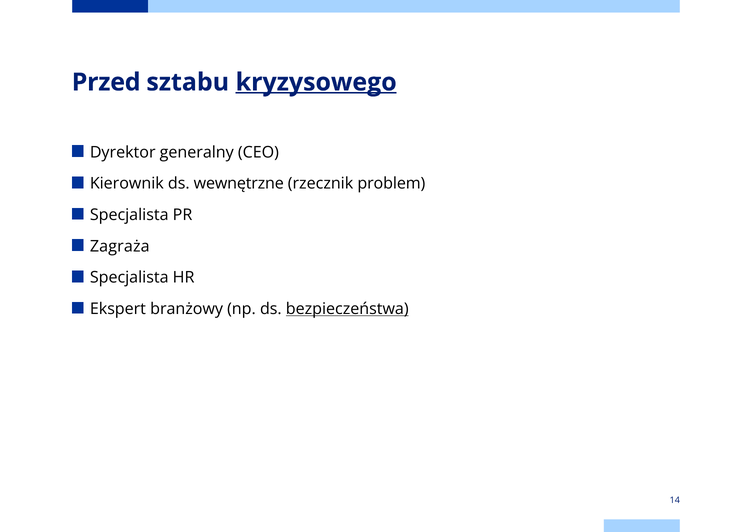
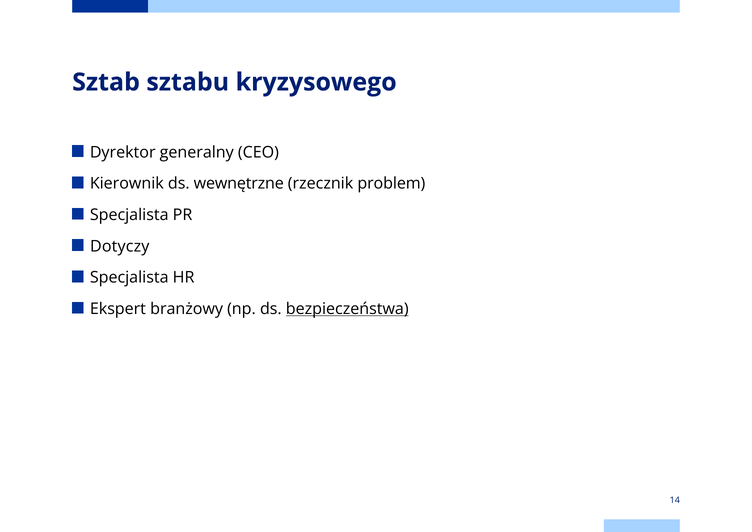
Przed: Przed -> Sztab
kryzysowego underline: present -> none
Zagraża: Zagraża -> Dotyczy
